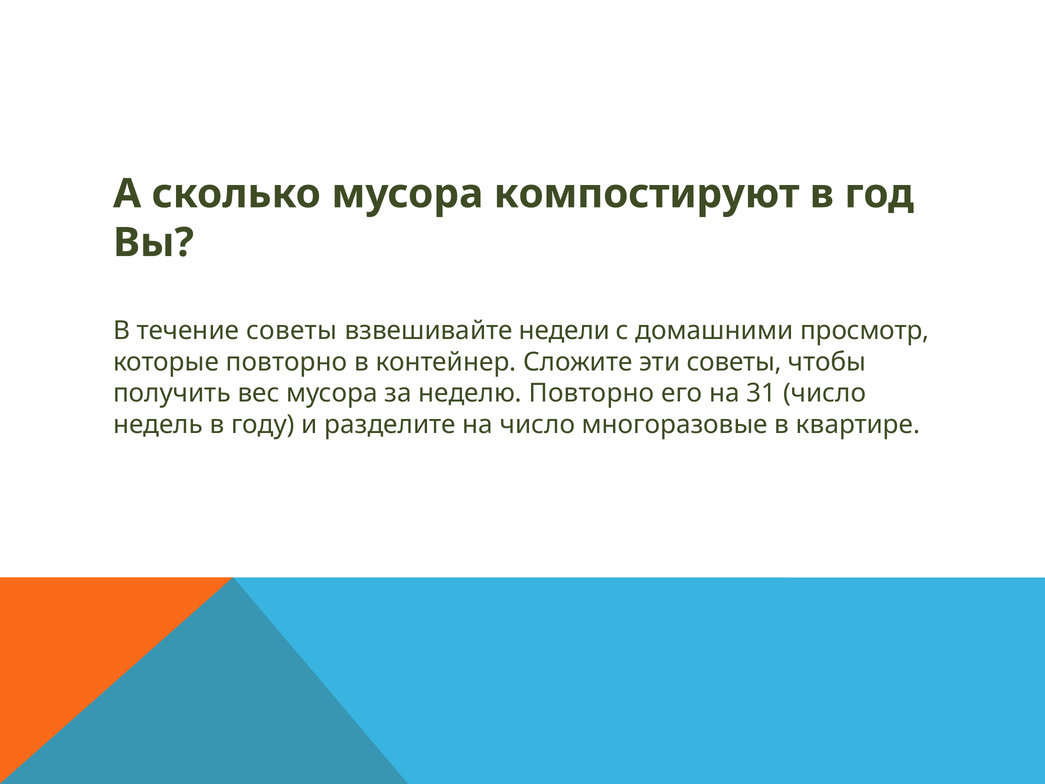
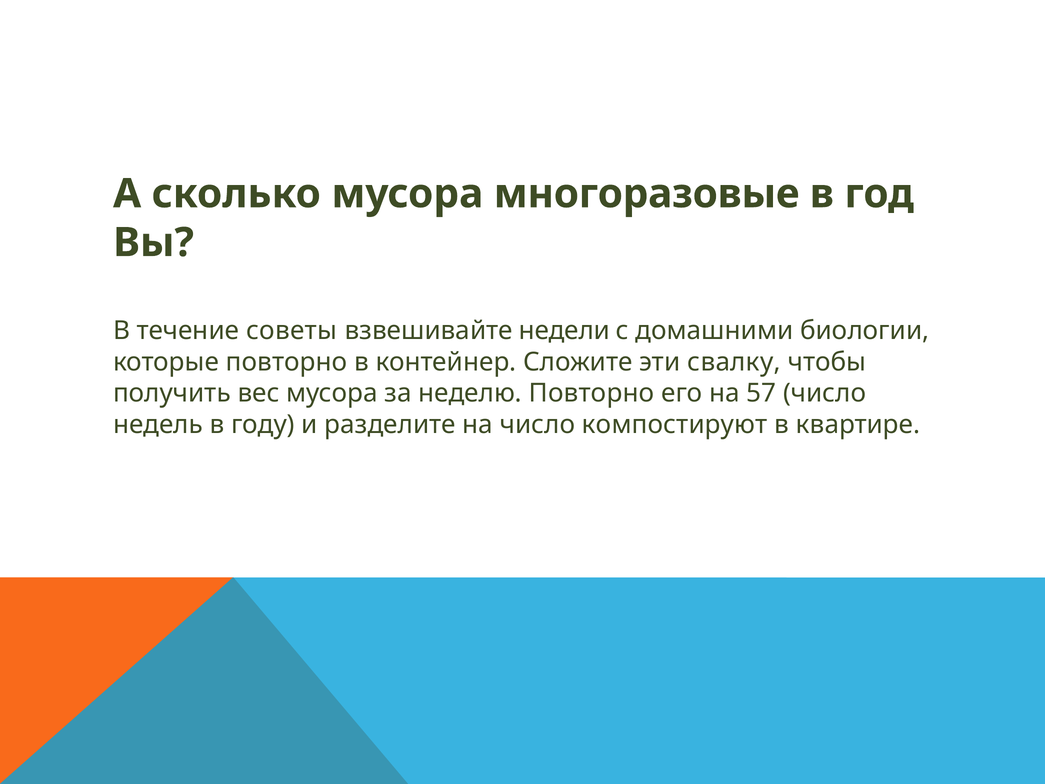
компостируют: компостируют -> многоразовые
просмотр: просмотр -> биологии
эти советы: советы -> свалку
31: 31 -> 57
многоразовые: многоразовые -> компостируют
